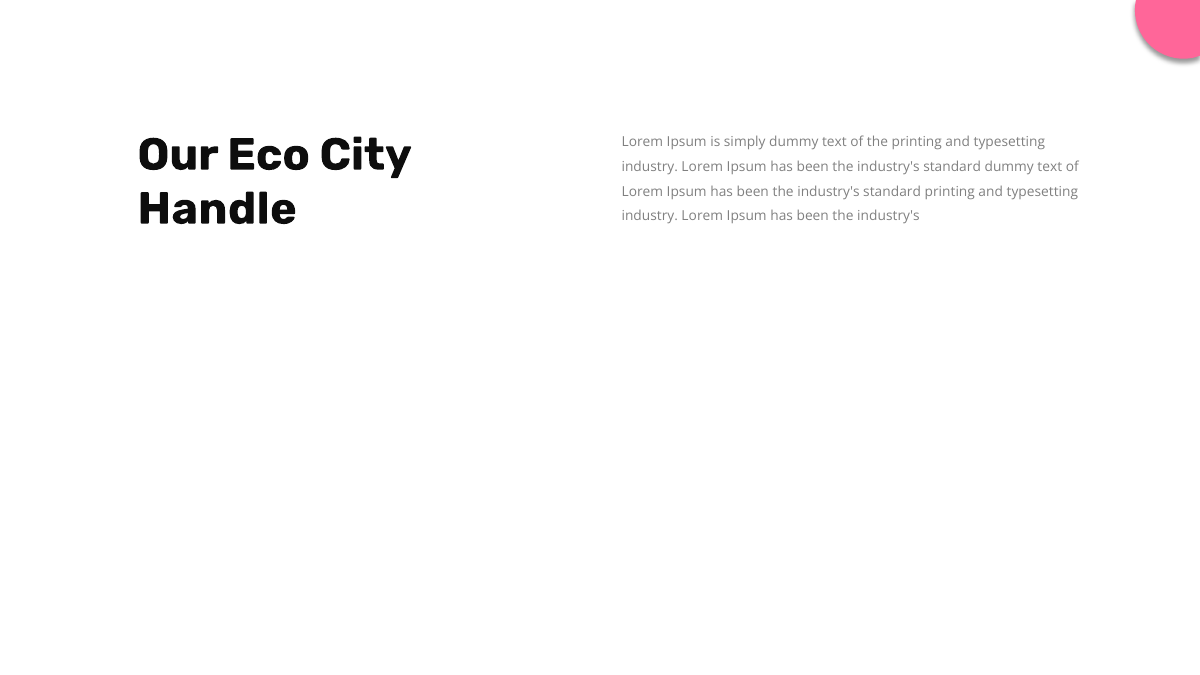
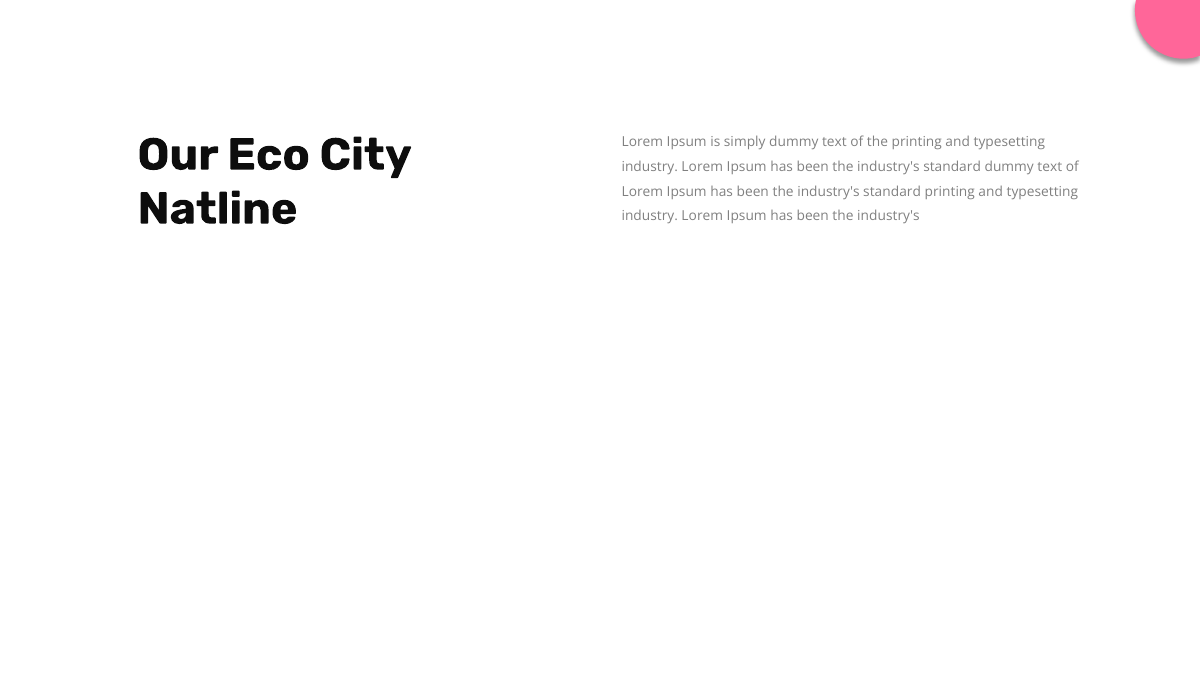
Handle: Handle -> Natline
